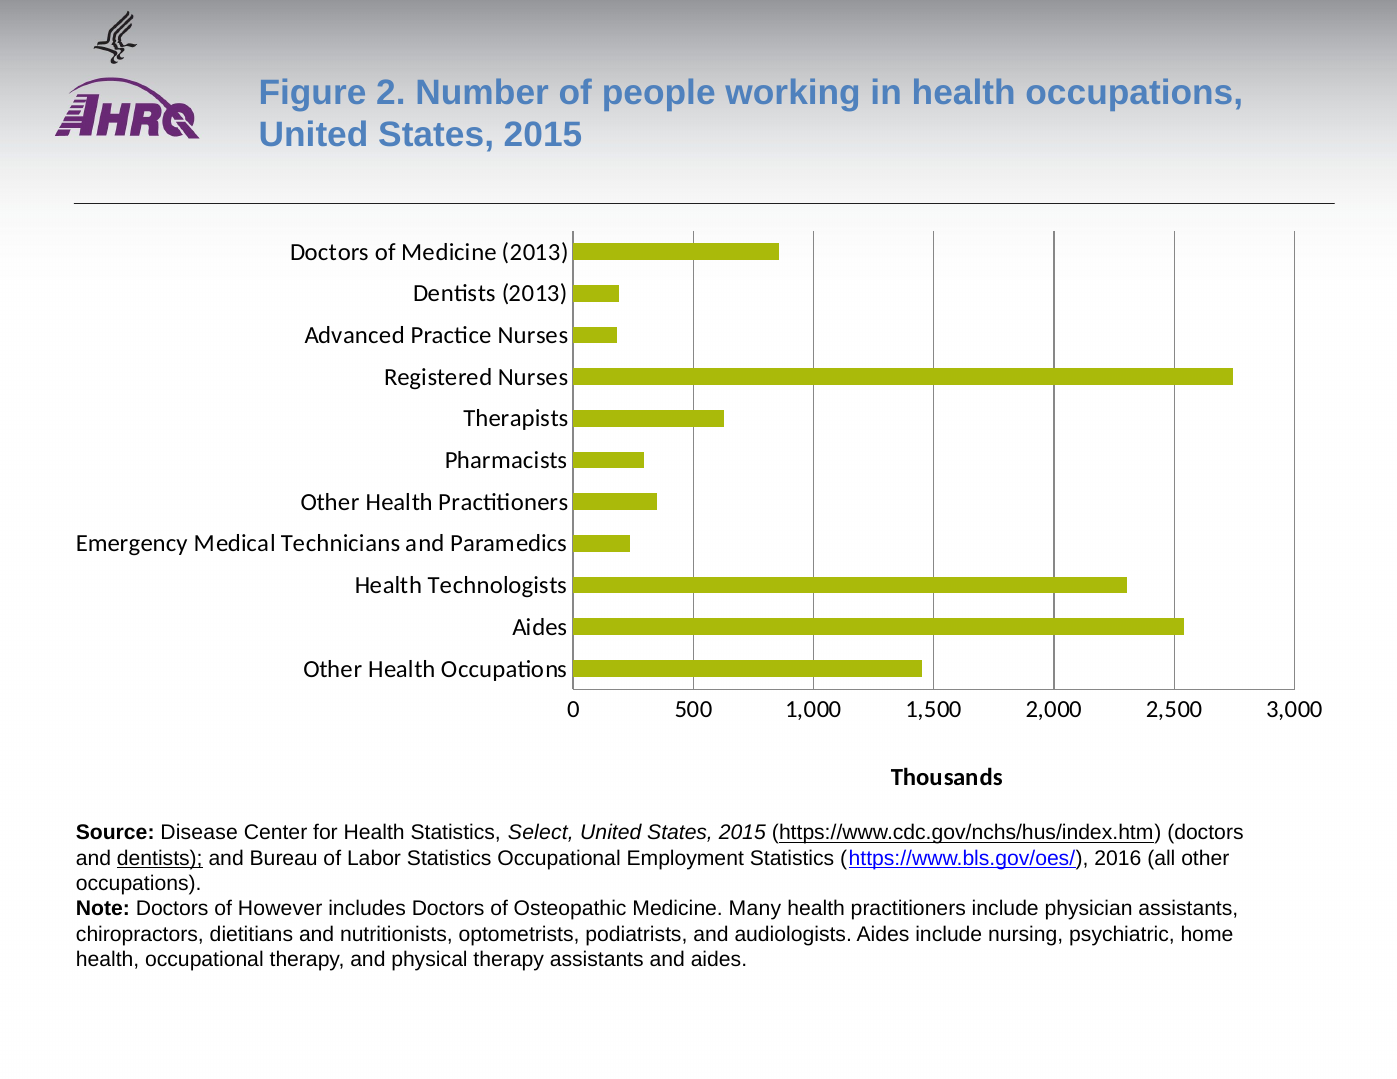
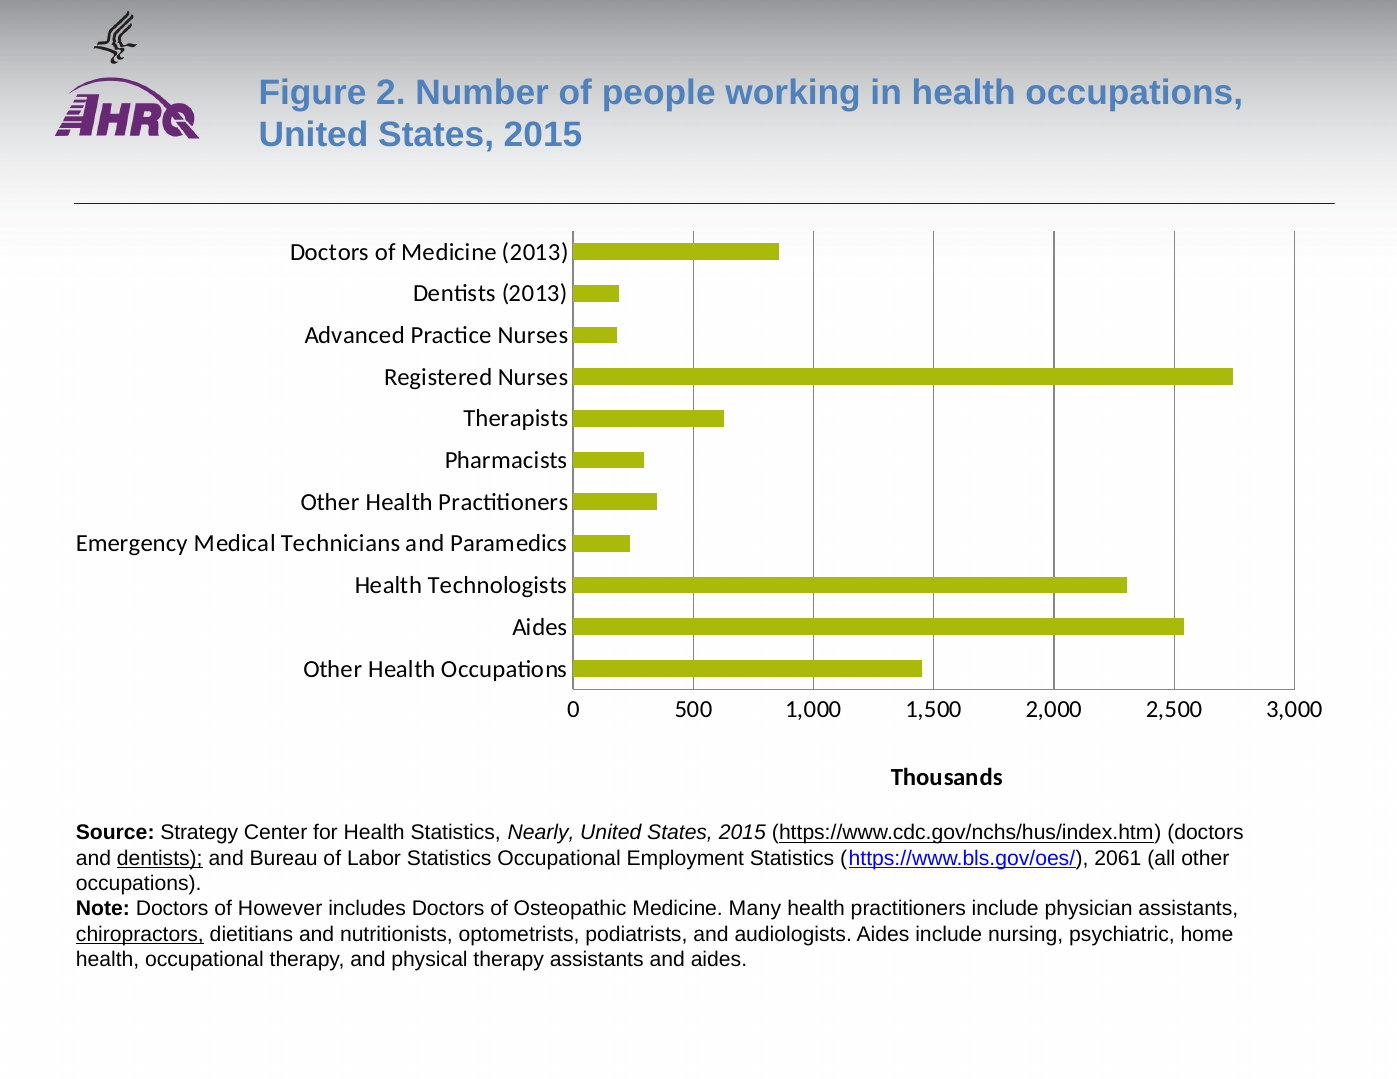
Disease: Disease -> Strategy
Select: Select -> Nearly
2016: 2016 -> 2061
chiropractors underline: none -> present
